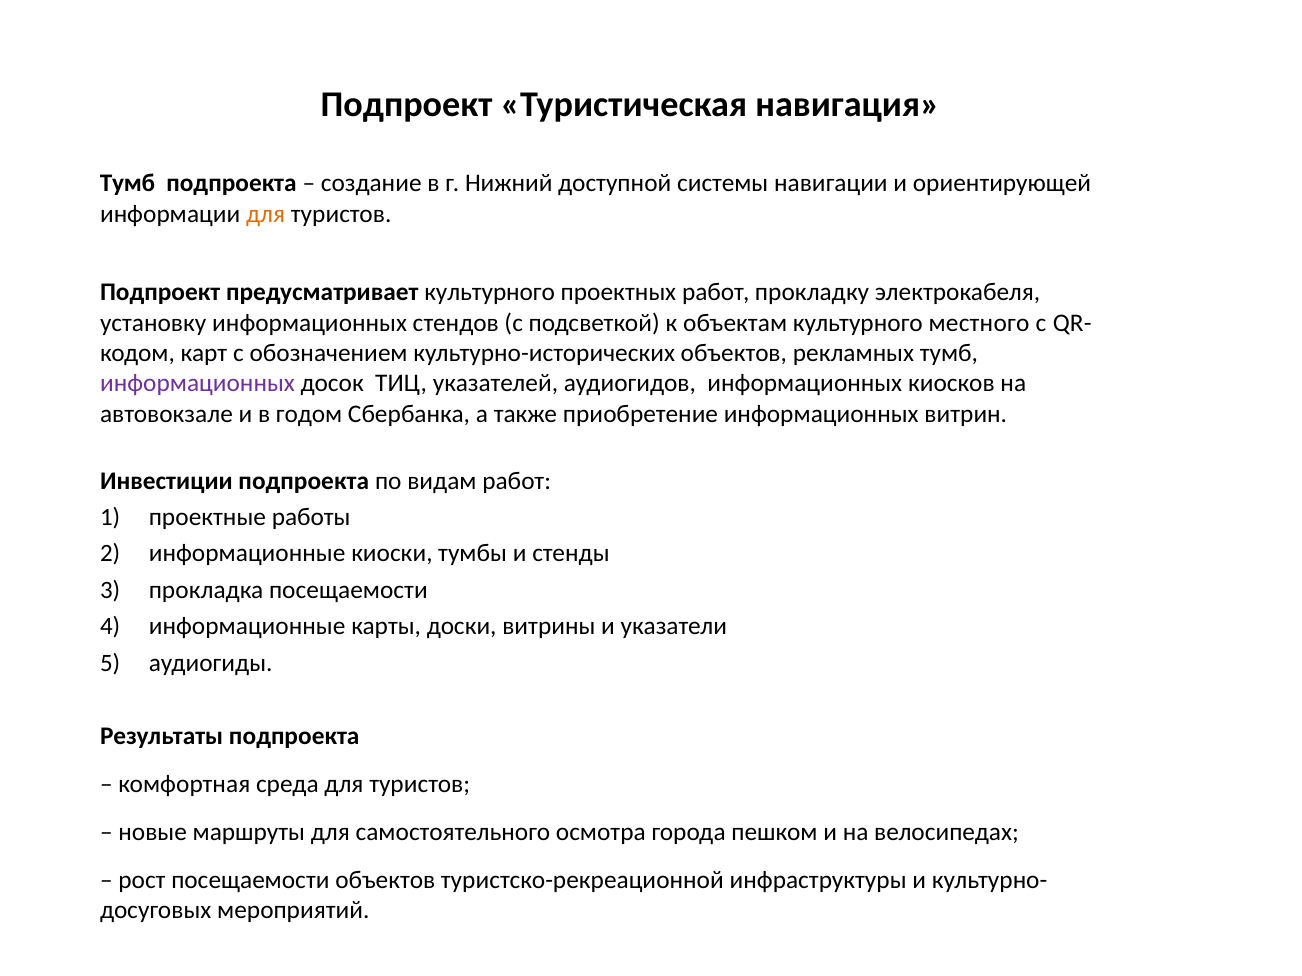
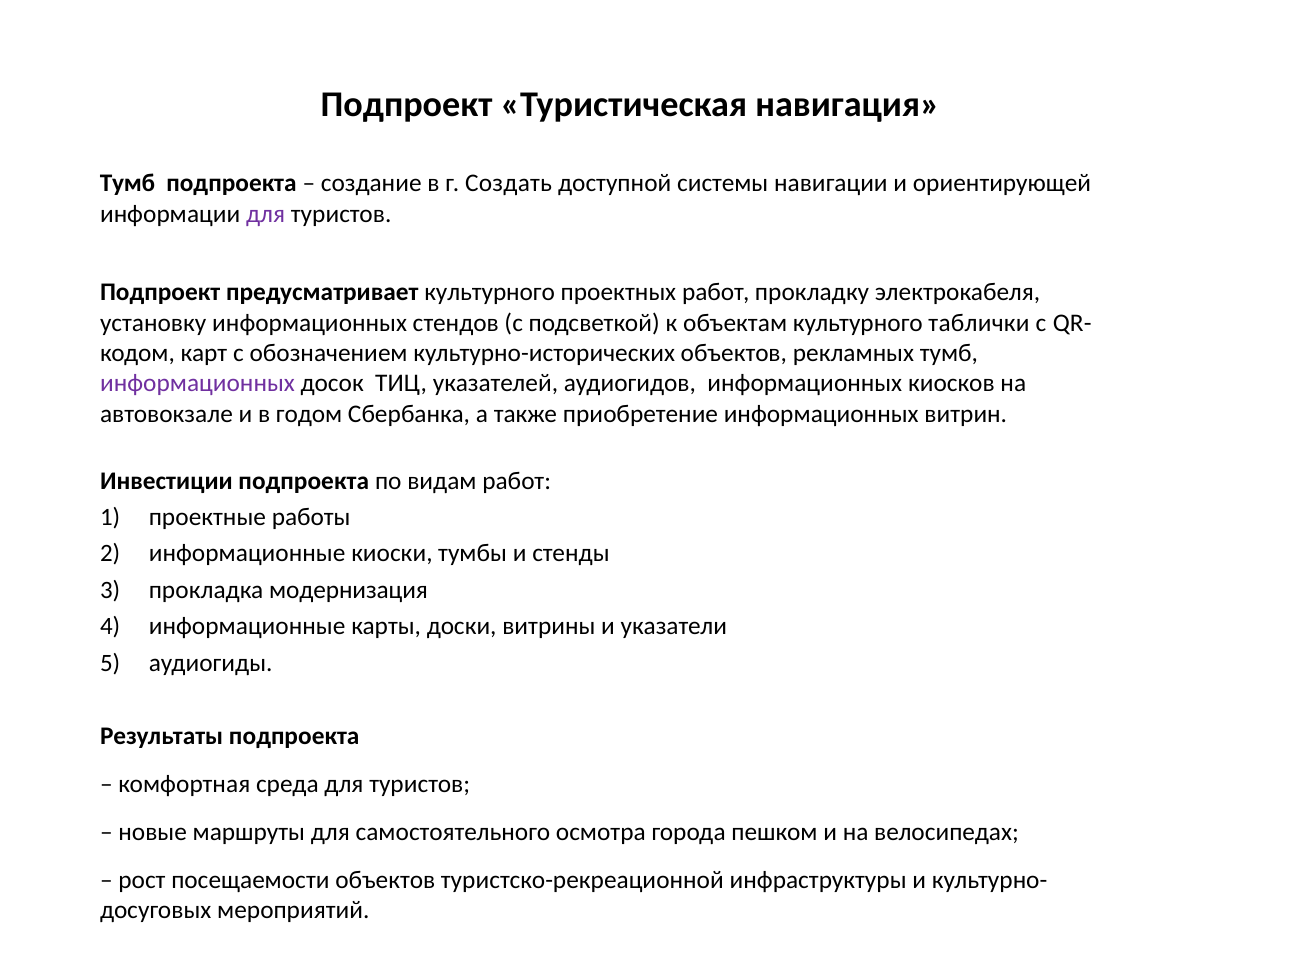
Нижний: Нижний -> Создать
для at (266, 214) colour: orange -> purple
местного: местного -> таблички
прокладка посещаемости: посещаемости -> модернизация
